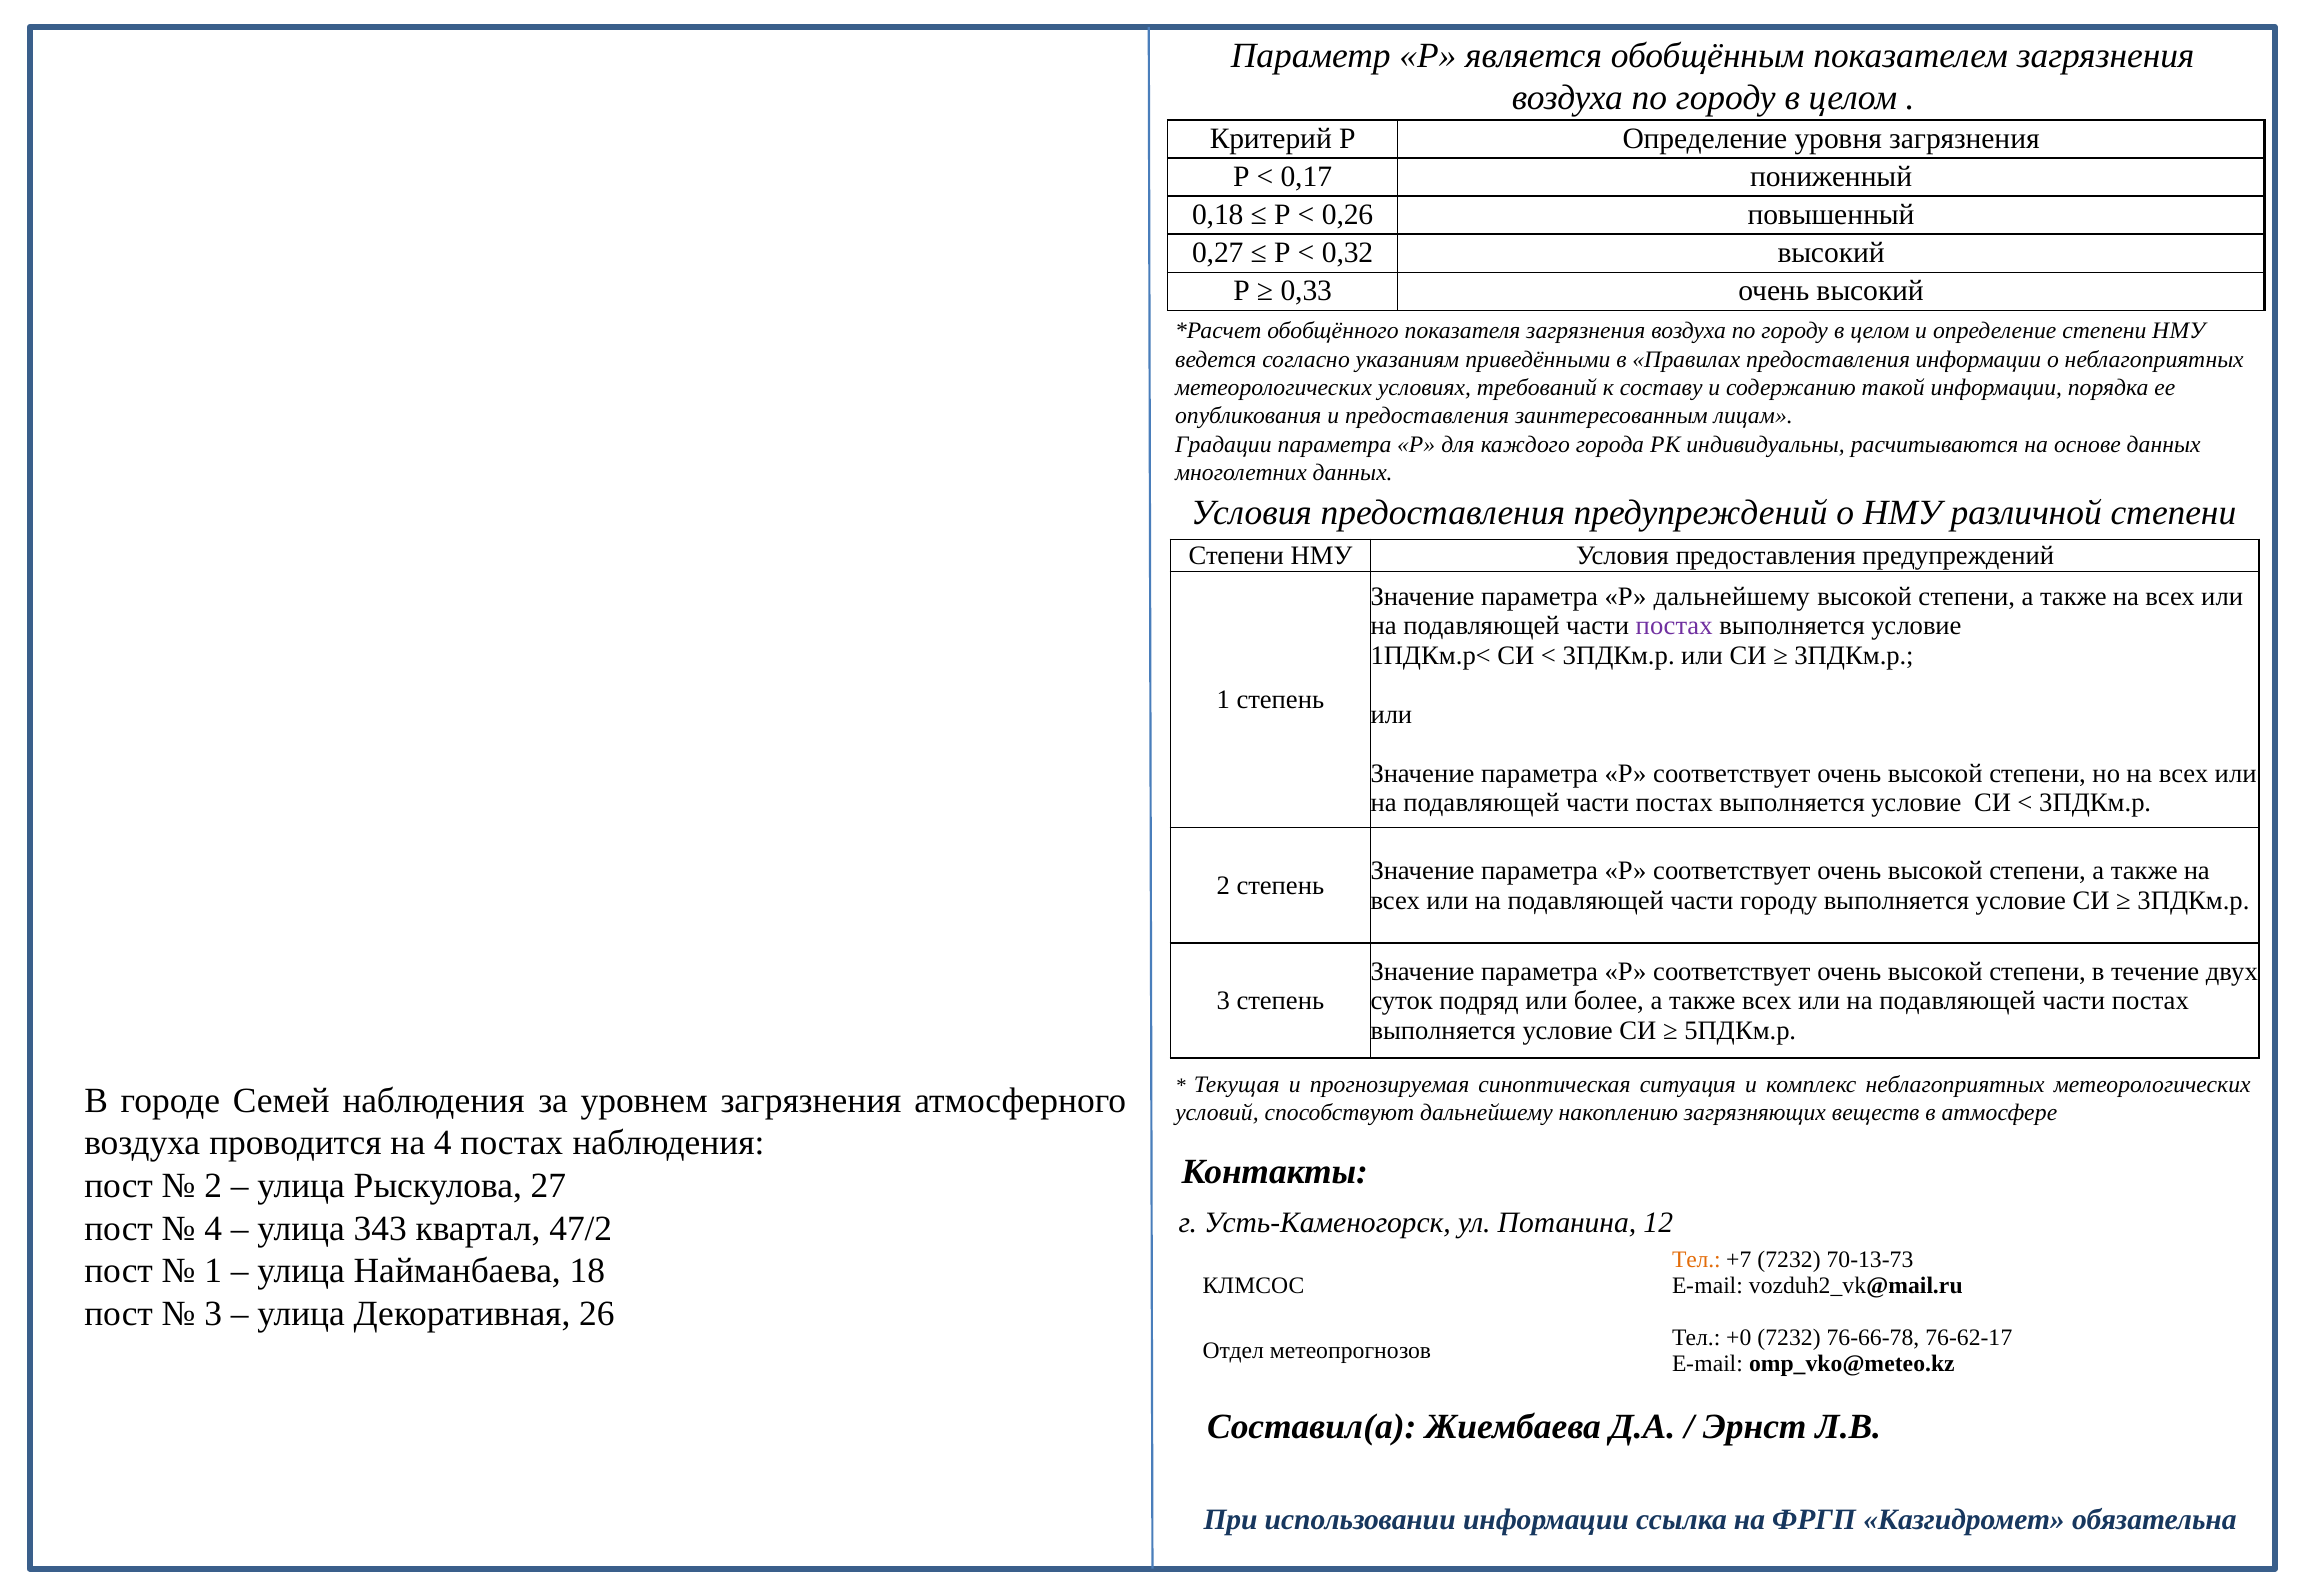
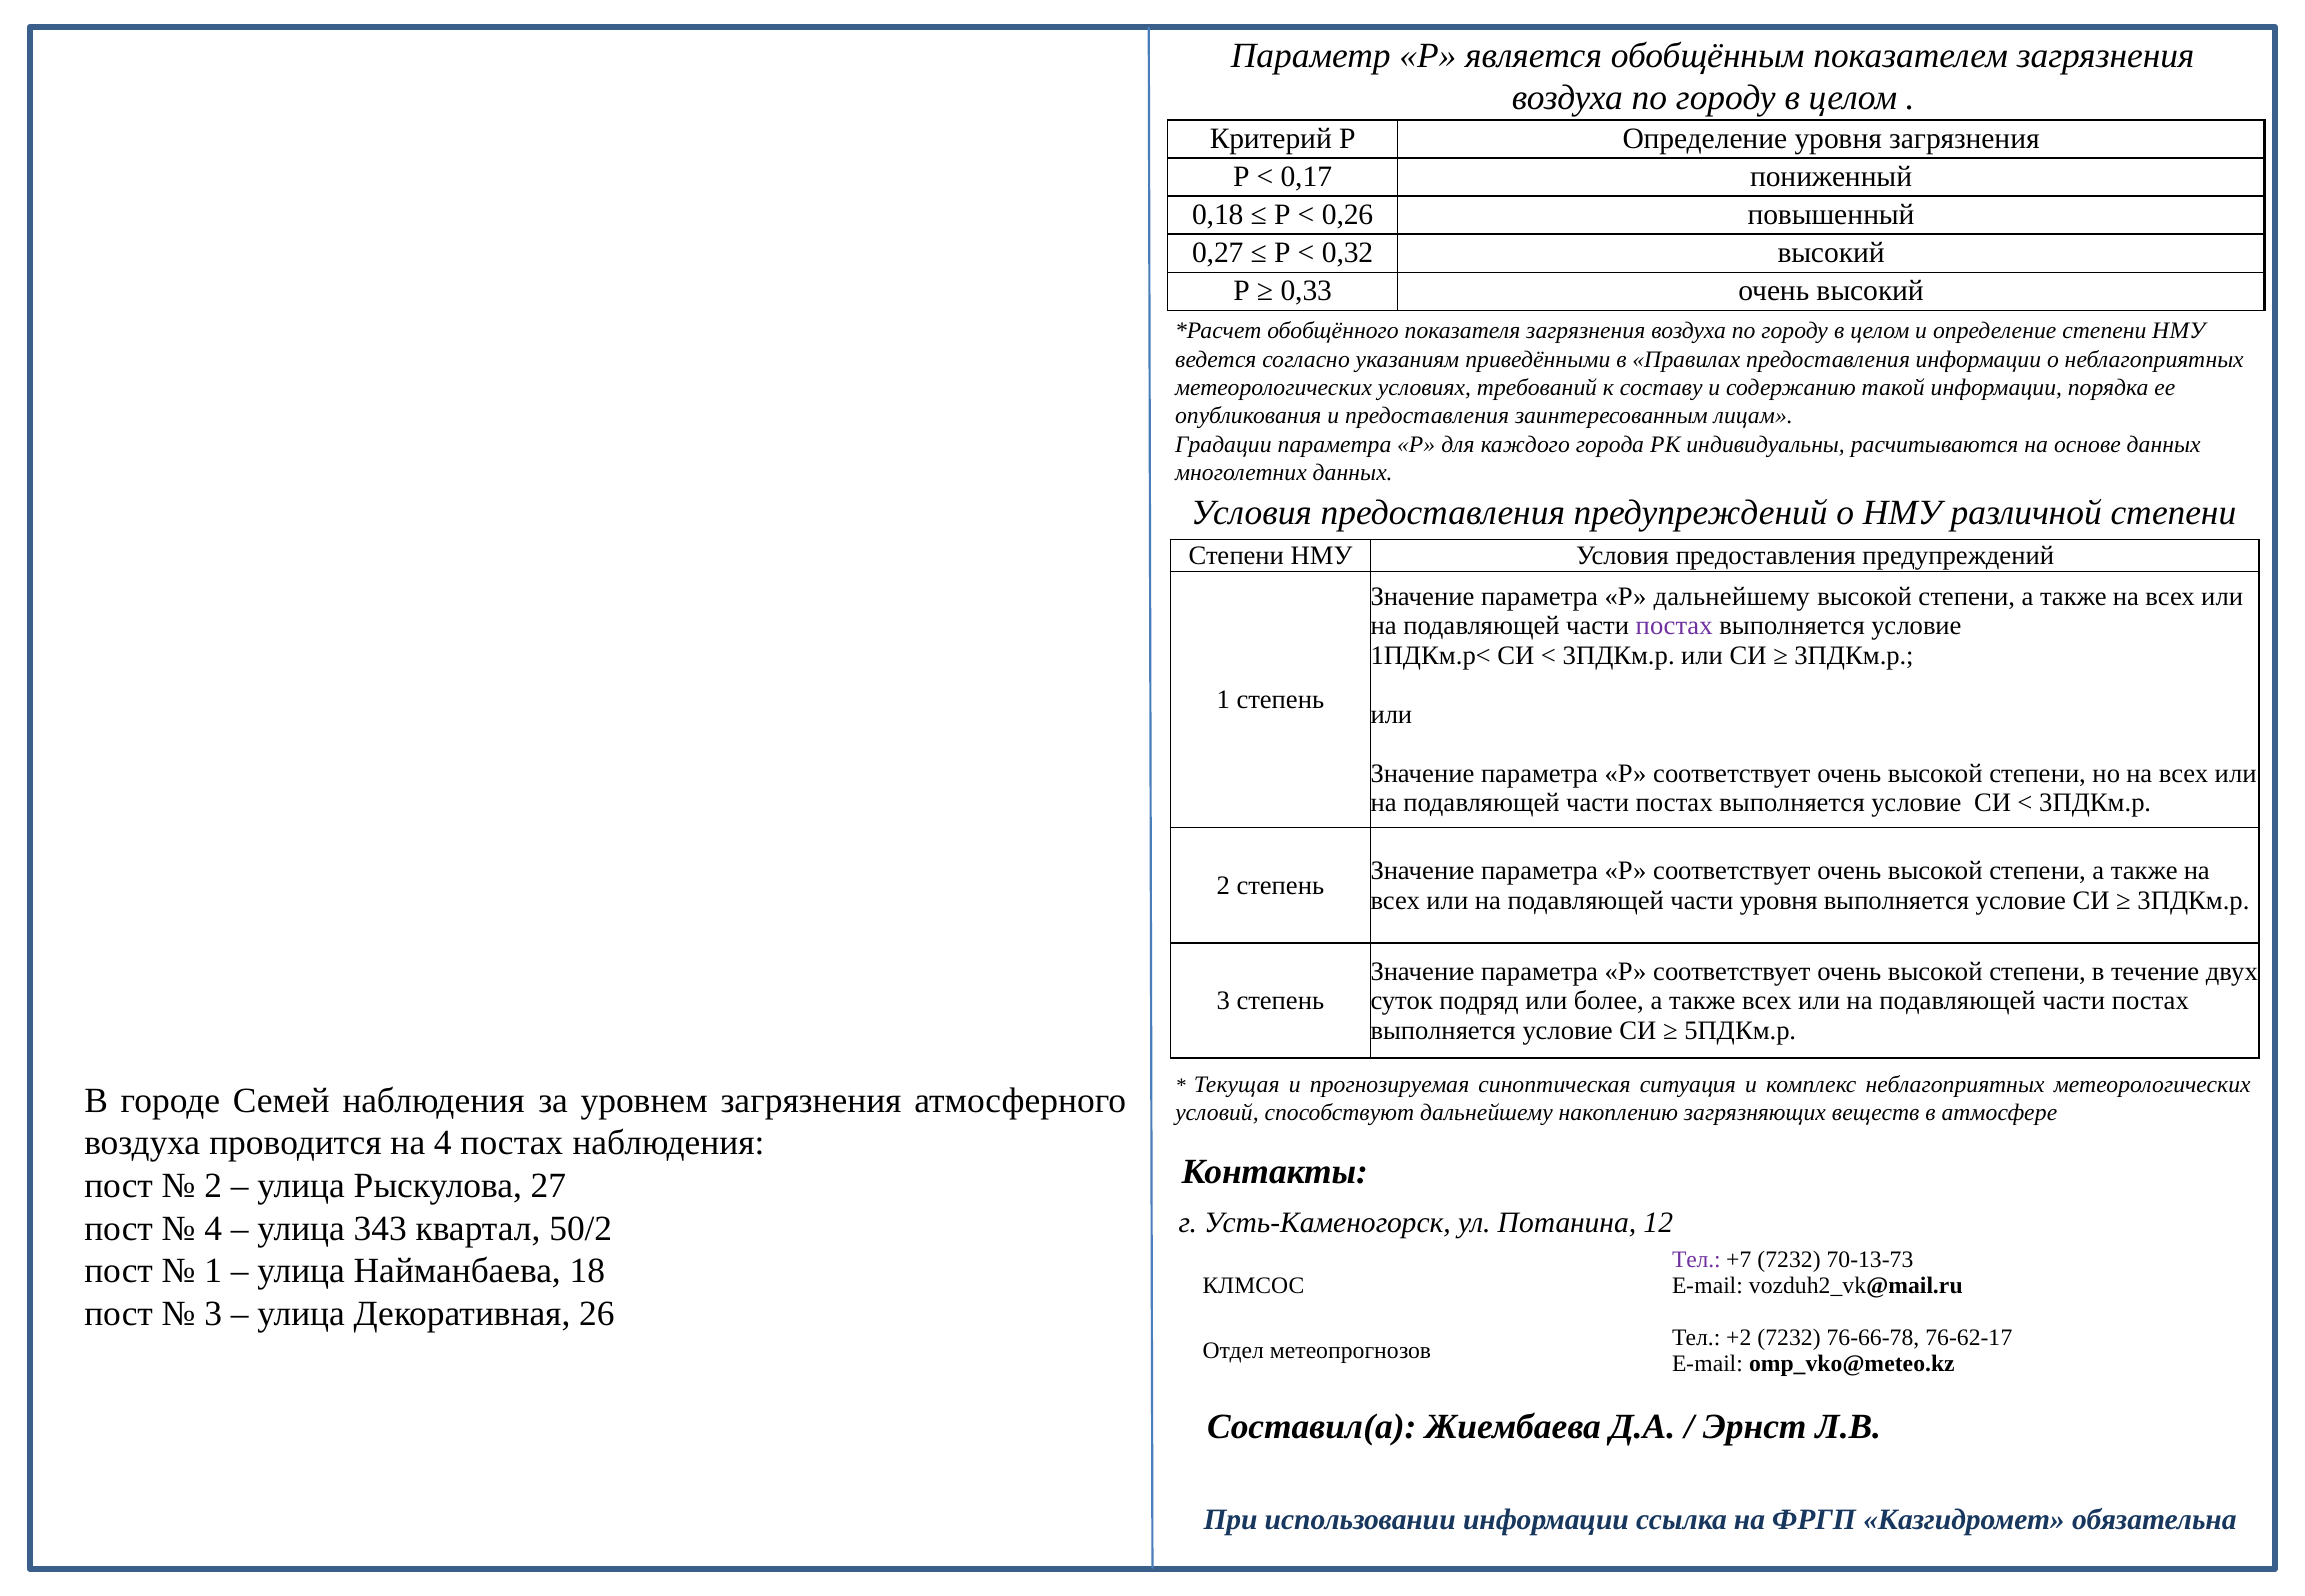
части городу: городу -> уровня
47/2: 47/2 -> 50/2
Тел at (1696, 1259) colour: orange -> purple
+0: +0 -> +2
